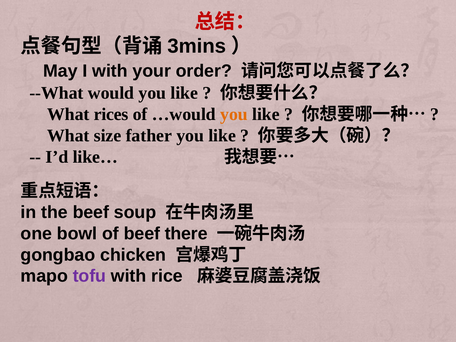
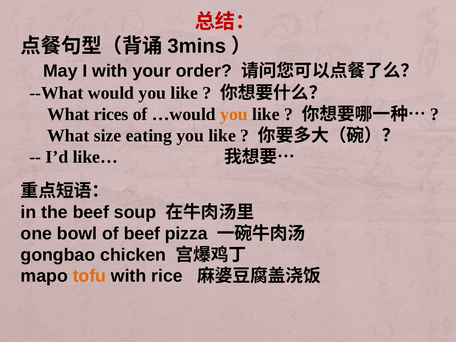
father: father -> eating
there: there -> pizza
tofu colour: purple -> orange
